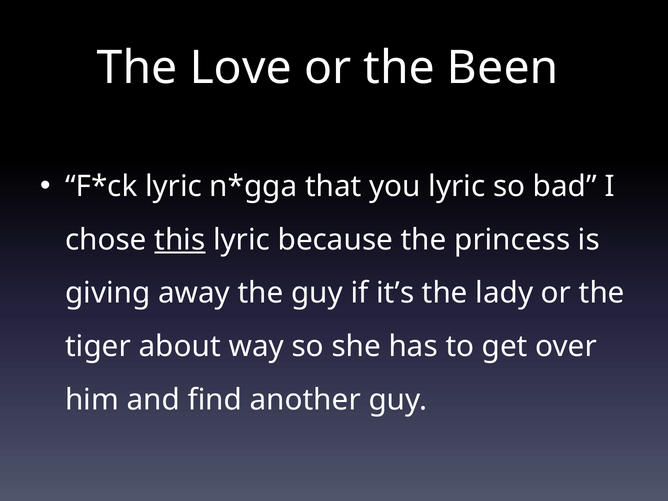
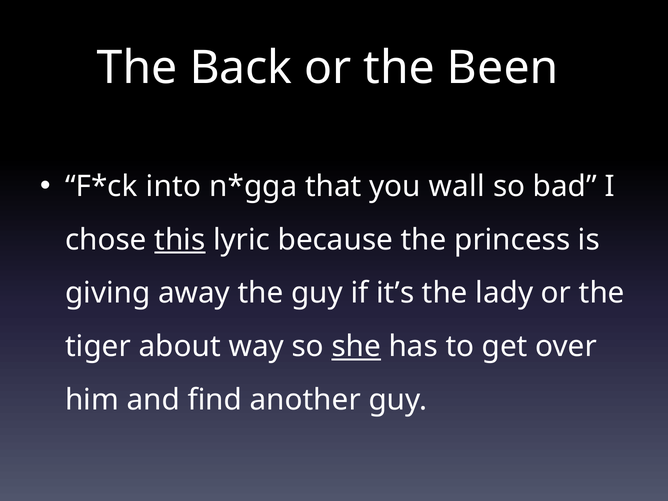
Love: Love -> Back
lyric at (174, 186): lyric -> into
you lyric: lyric -> wall
she underline: none -> present
